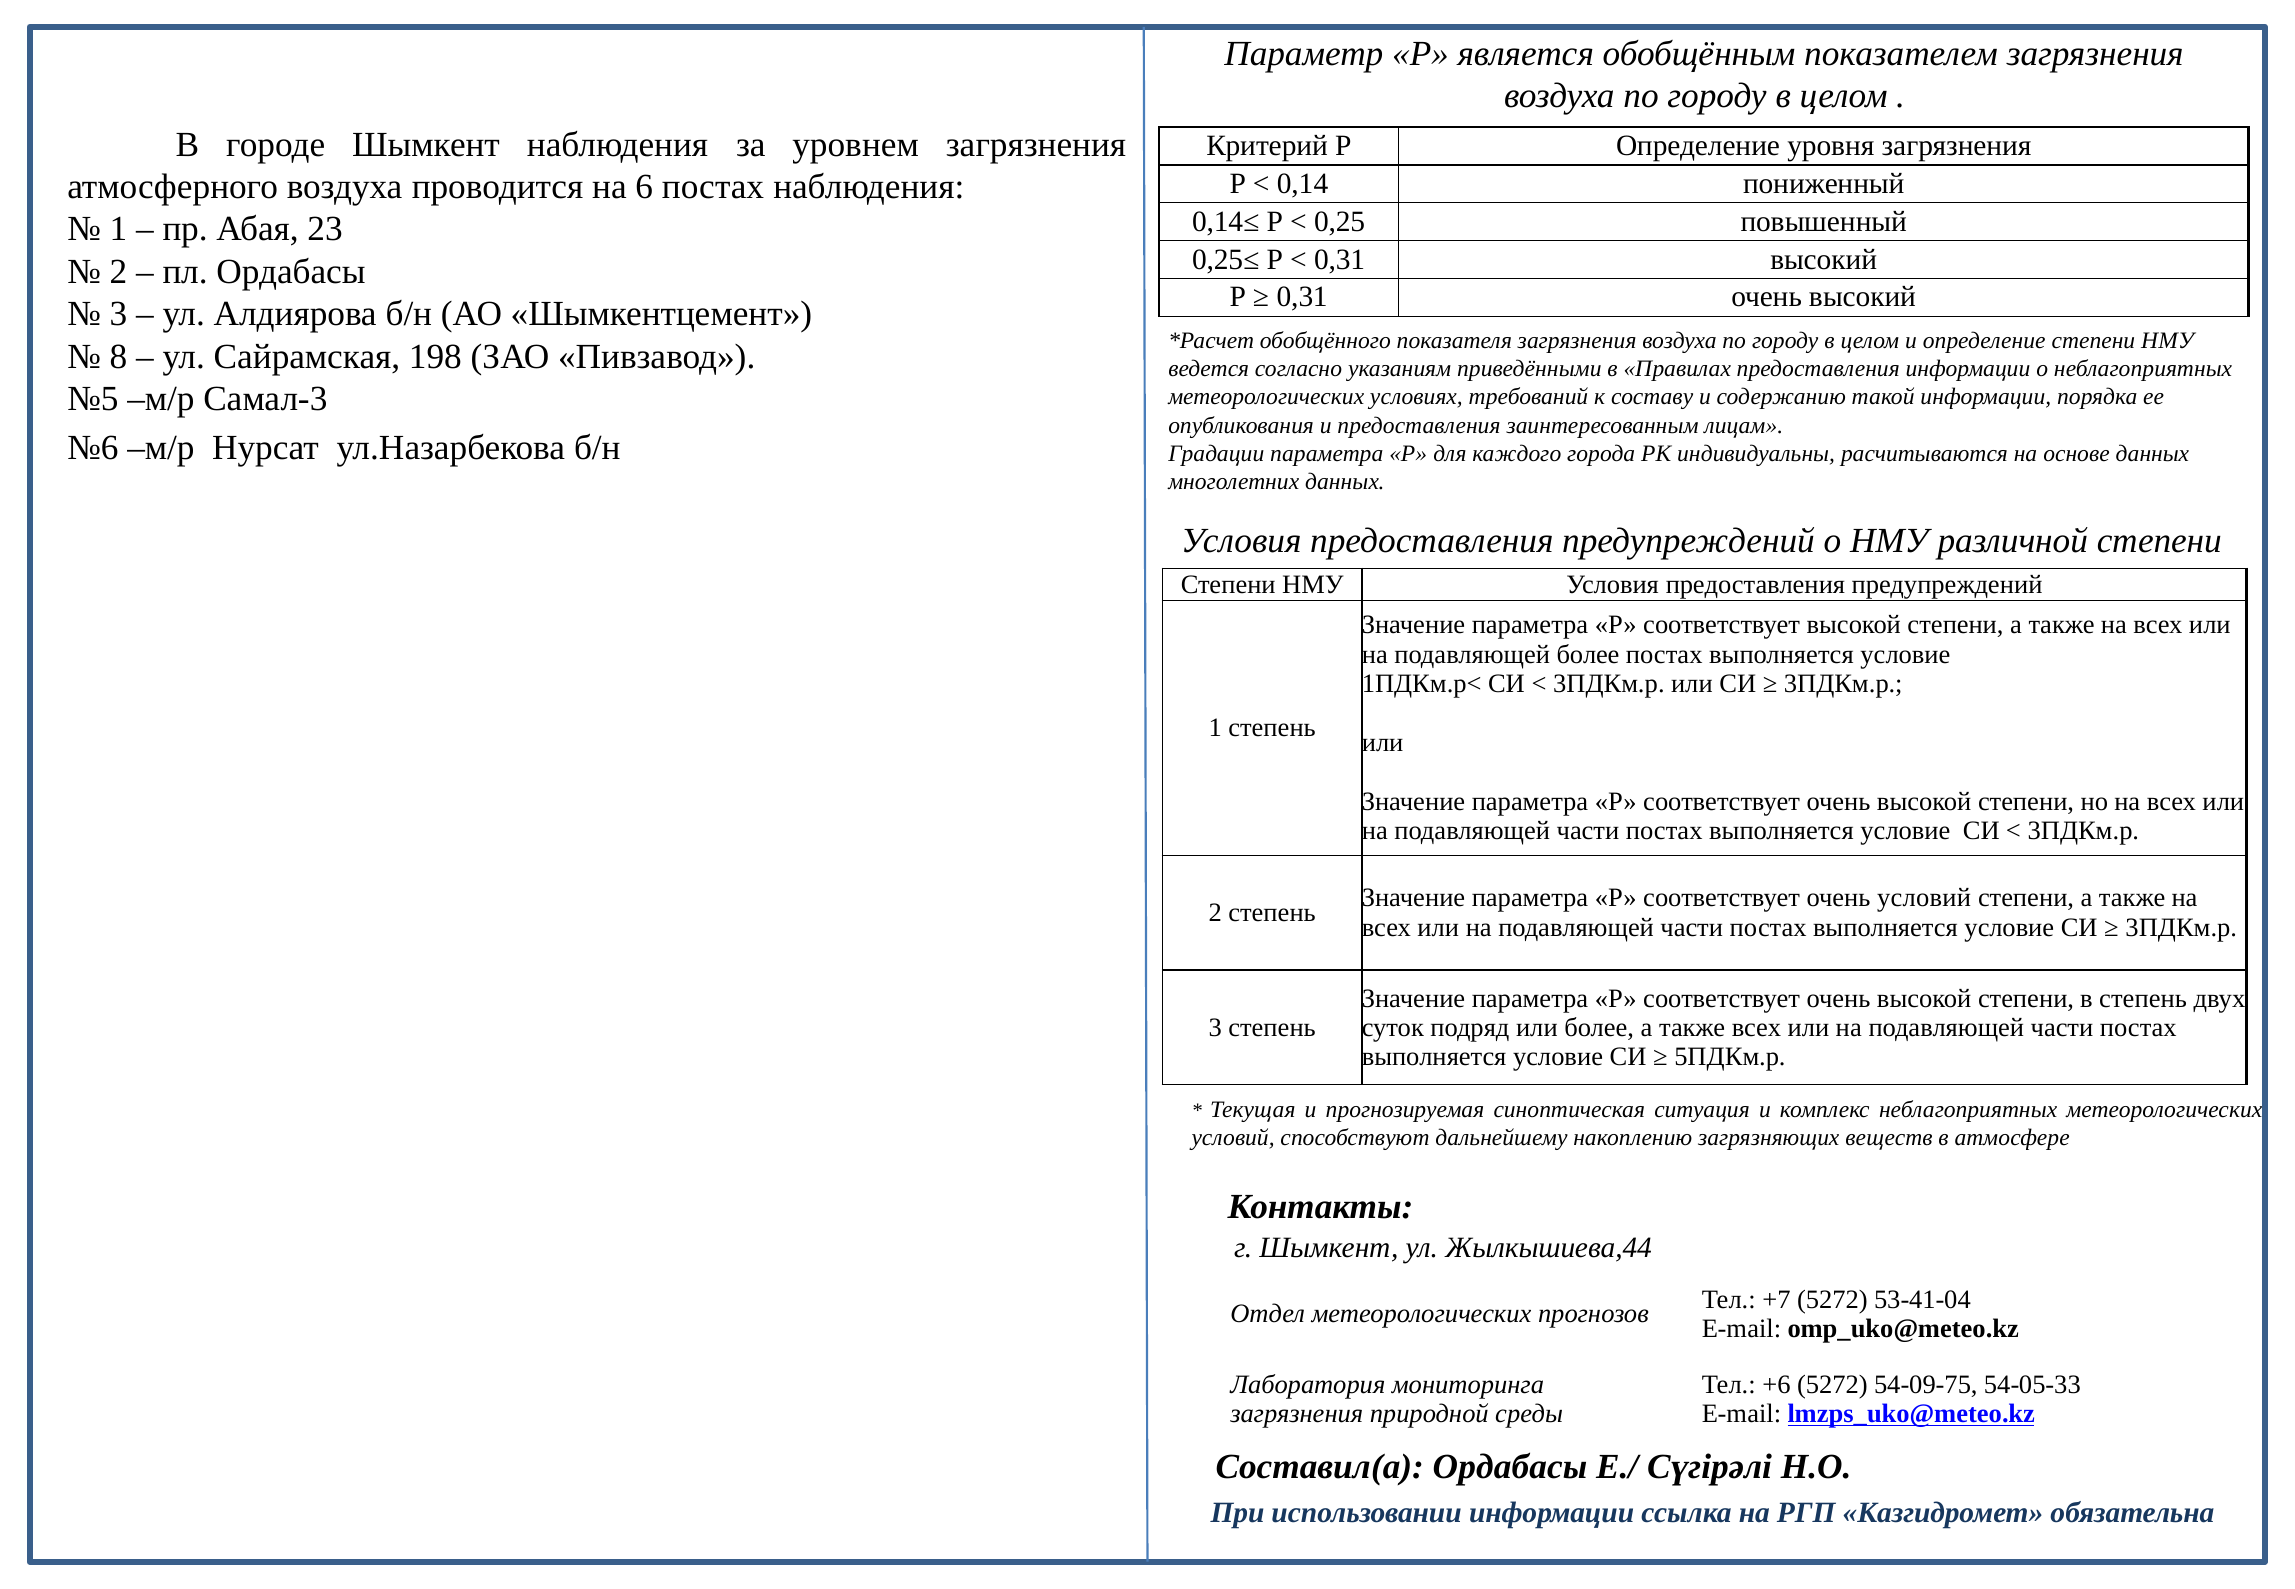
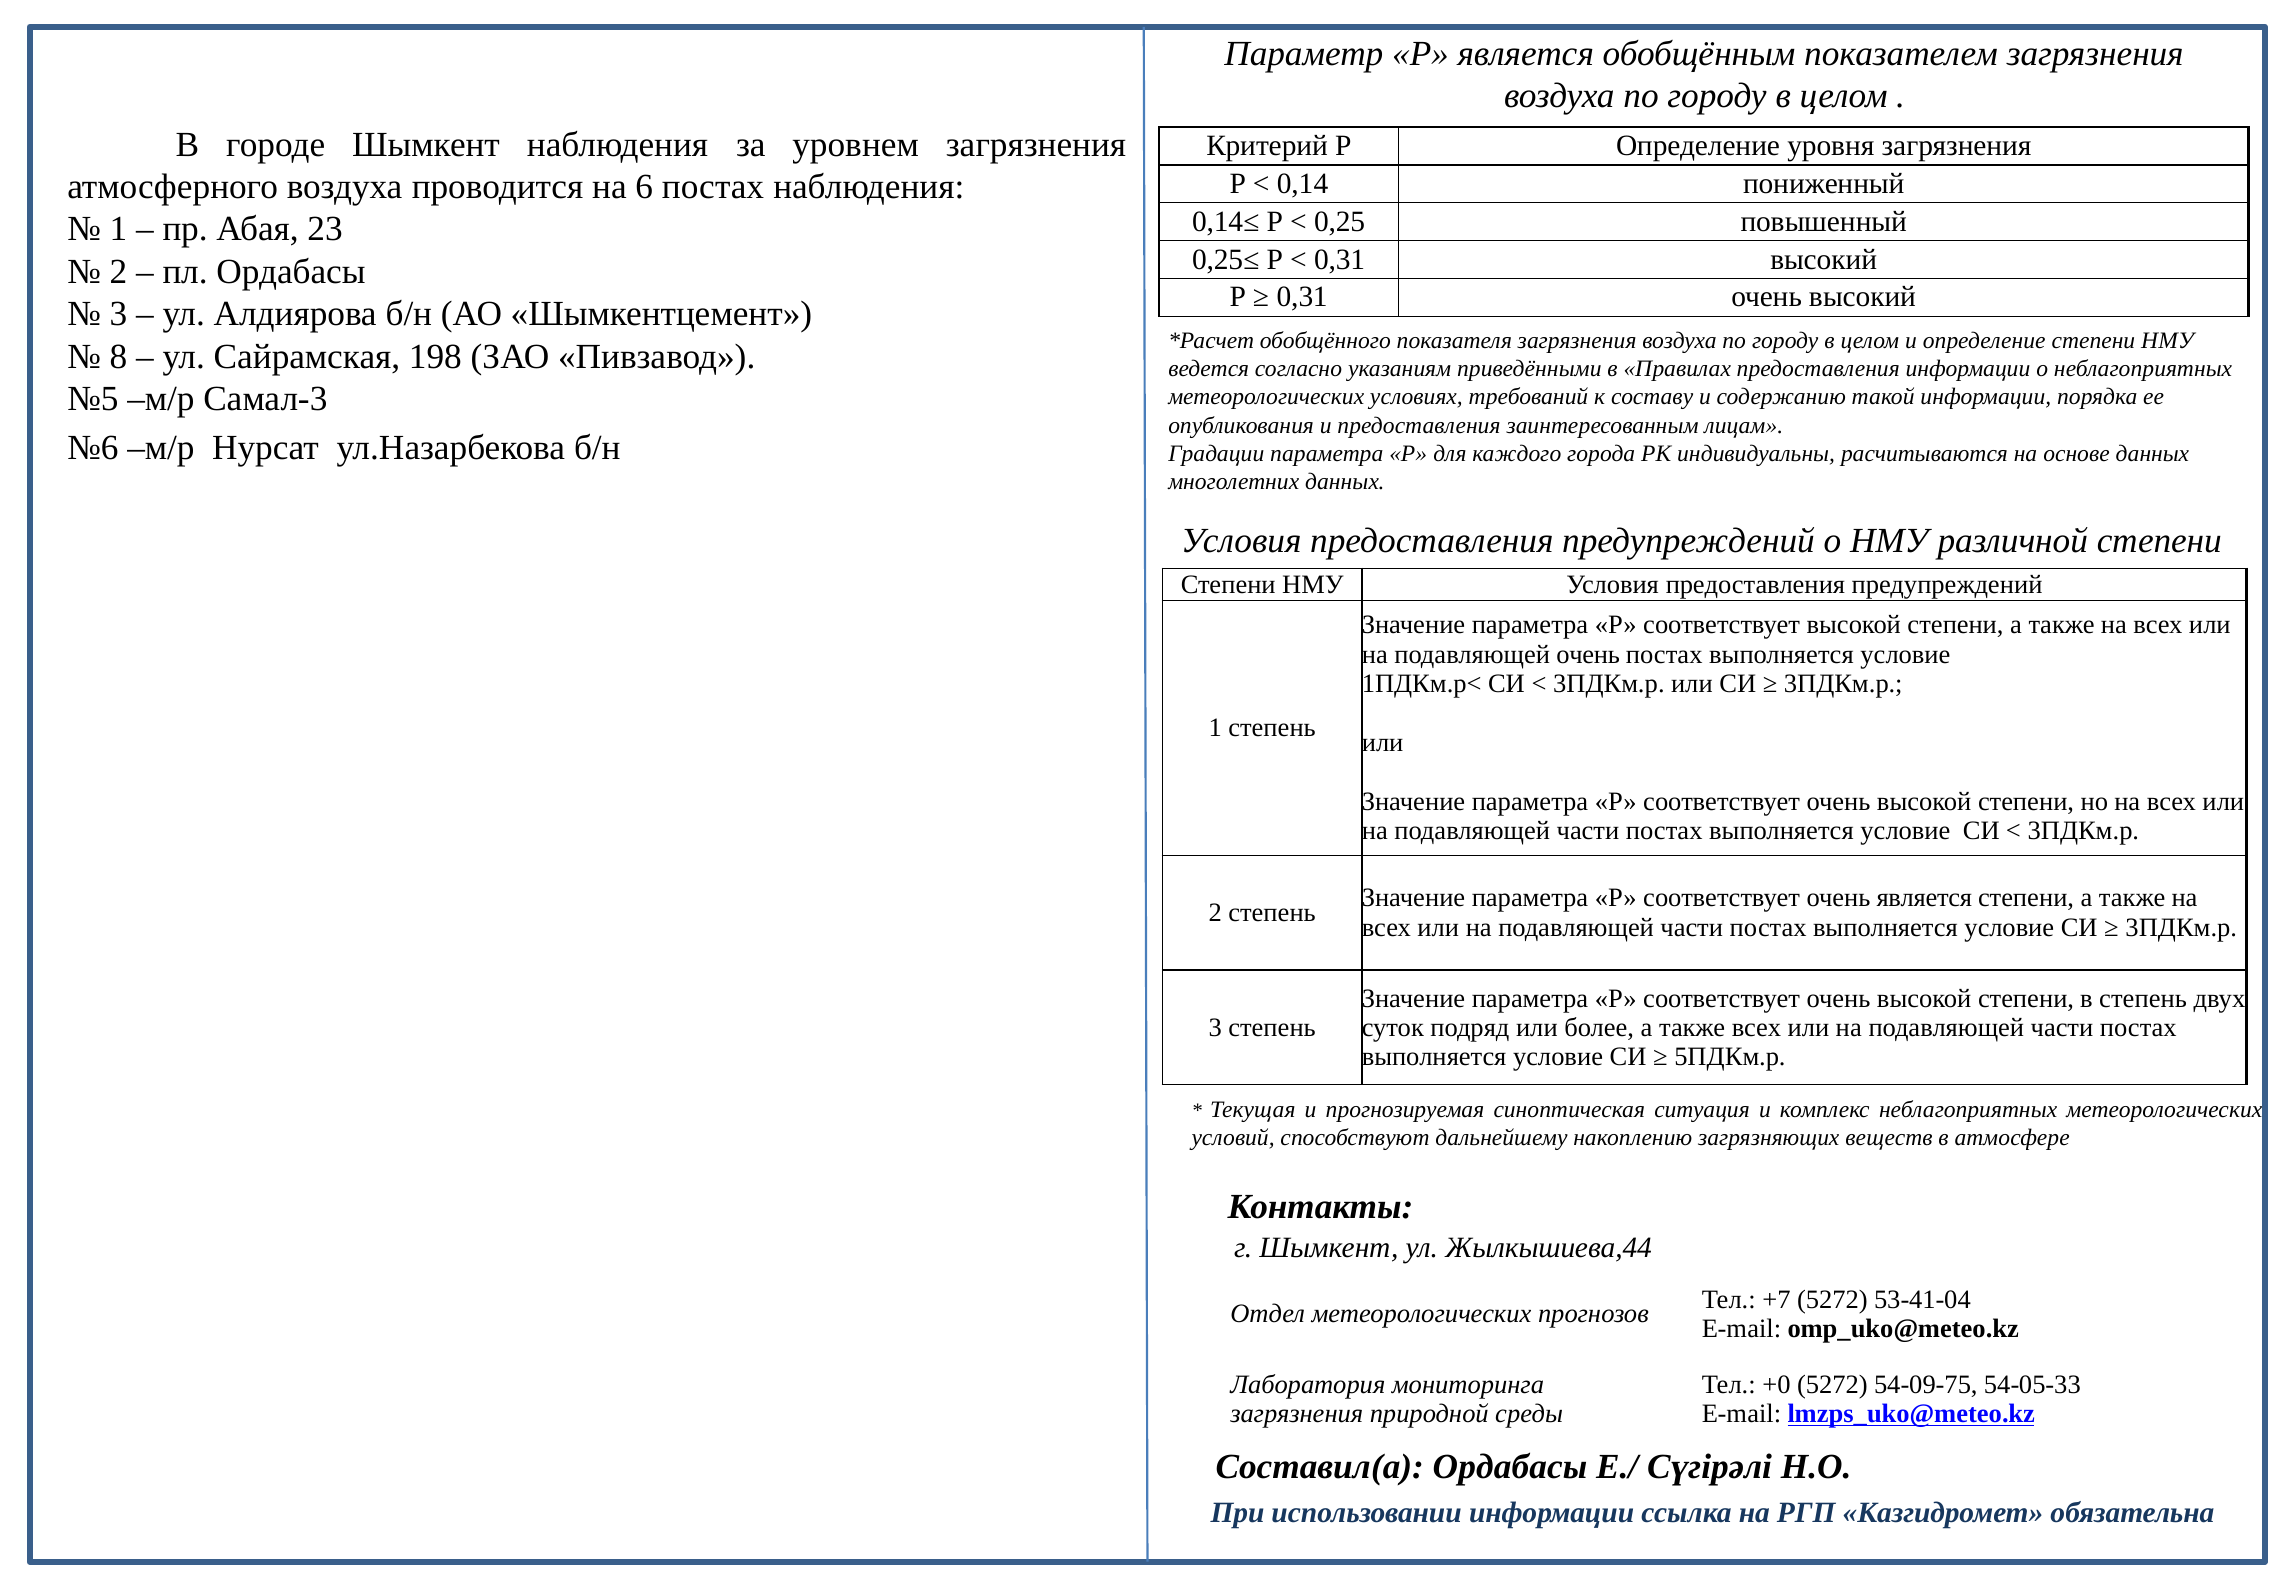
подавляющей более: более -> очень
очень условий: условий -> является
+6: +6 -> +0
